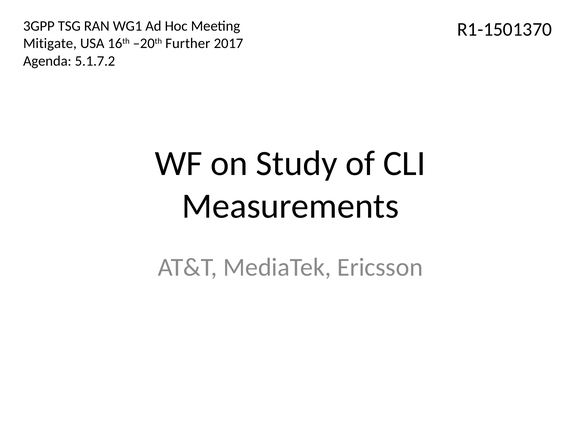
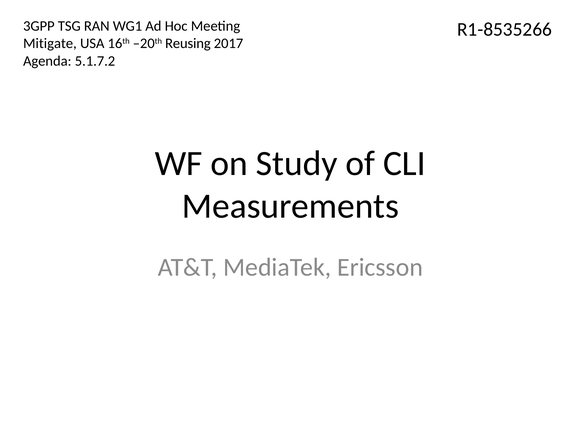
R1-1501370: R1-1501370 -> R1-8535266
Further: Further -> Reusing
